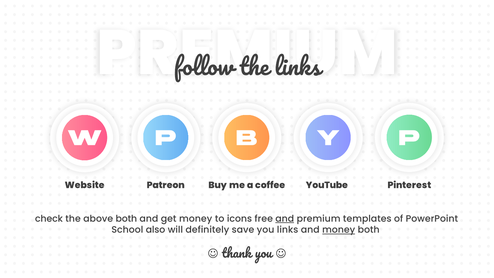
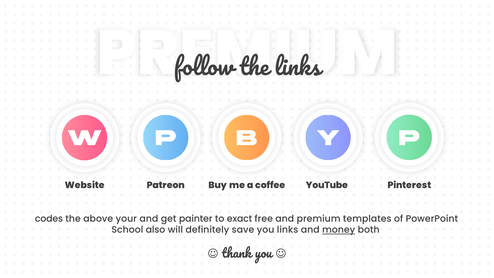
check: check -> codes
above both: both -> your
get money: money -> painter
icons: icons -> exact
and at (285, 219) underline: present -> none
